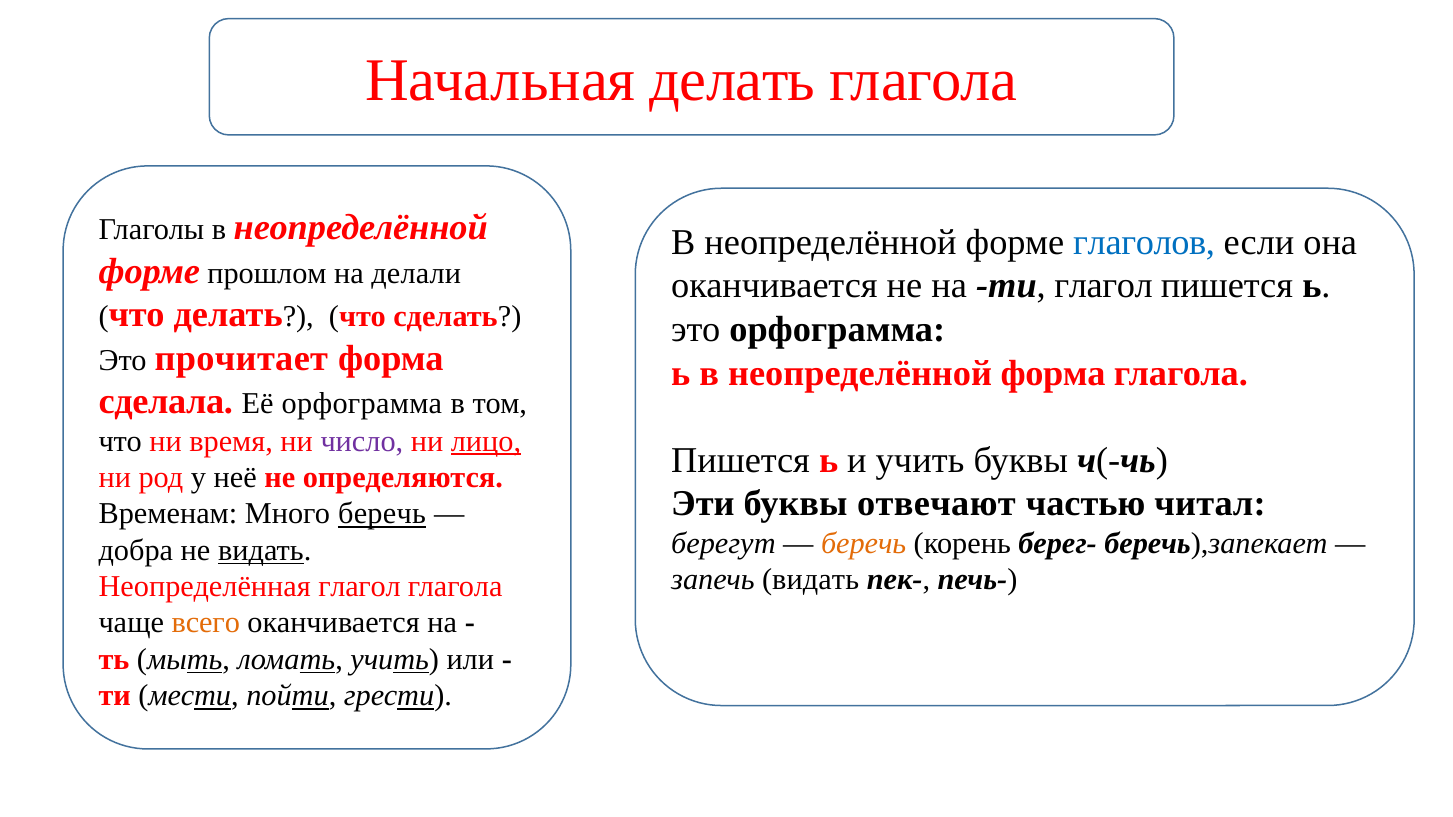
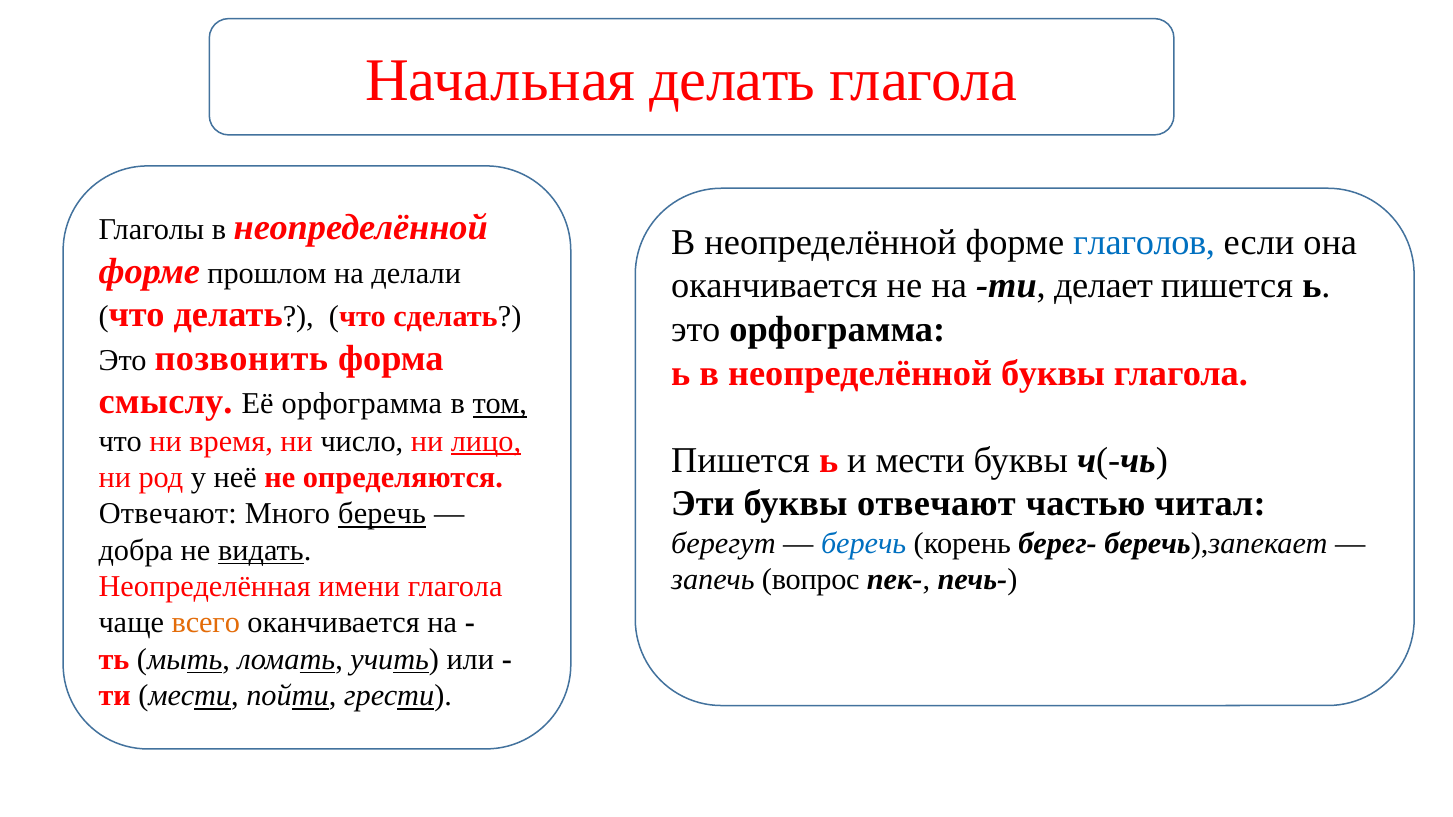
ти глагол: глагол -> делает
прочитает: прочитает -> позвонить
неопределённой форма: форма -> буквы
сделала: сделала -> смыслу
том underline: none -> present
число colour: purple -> black
и учить: учить -> мести
Временам at (168, 514): Временам -> Отвечают
беречь at (864, 544) colour: orange -> blue
запечь видать: видать -> вопрос
Неопределённая глагол: глагол -> имени
